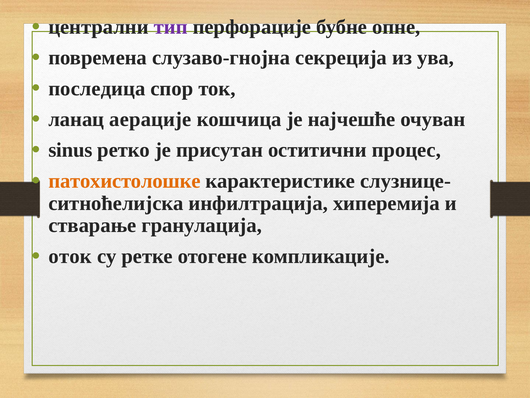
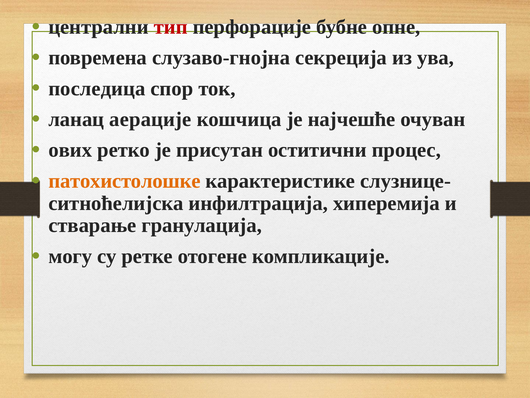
тип colour: purple -> red
sinus: sinus -> ових
оток: оток -> могу
